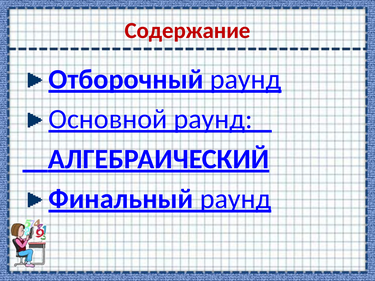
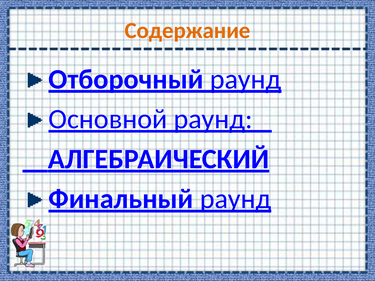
Содержание colour: red -> orange
